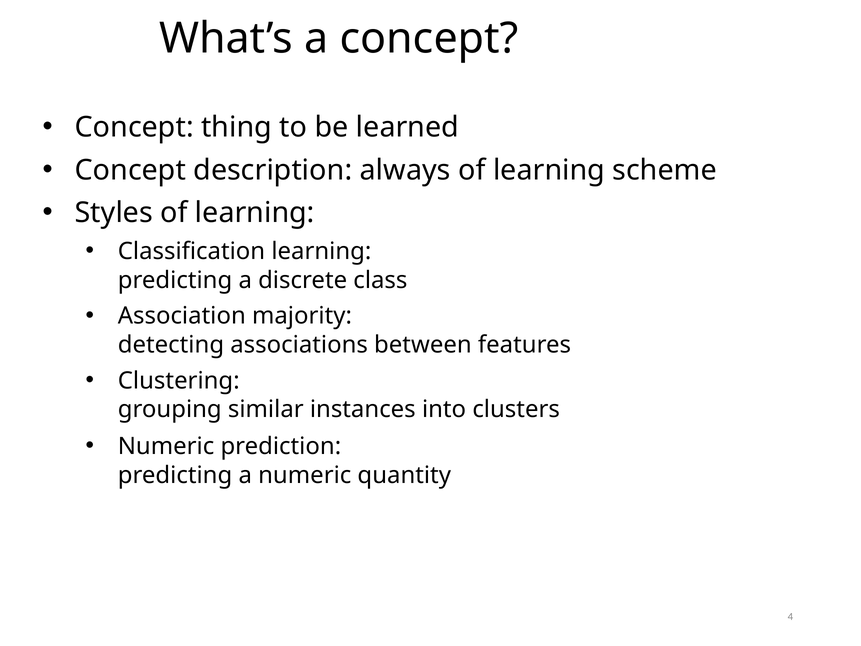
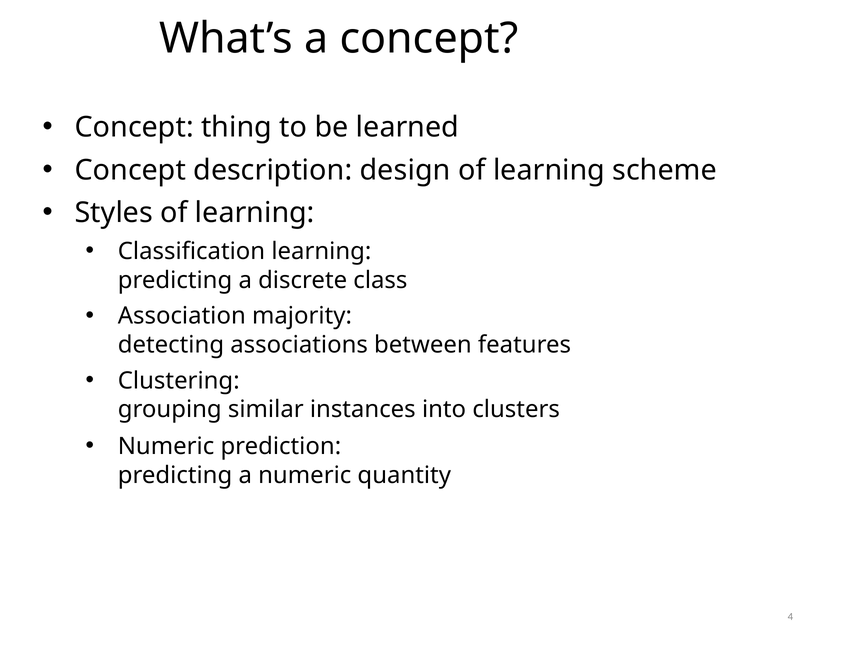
always: always -> design
